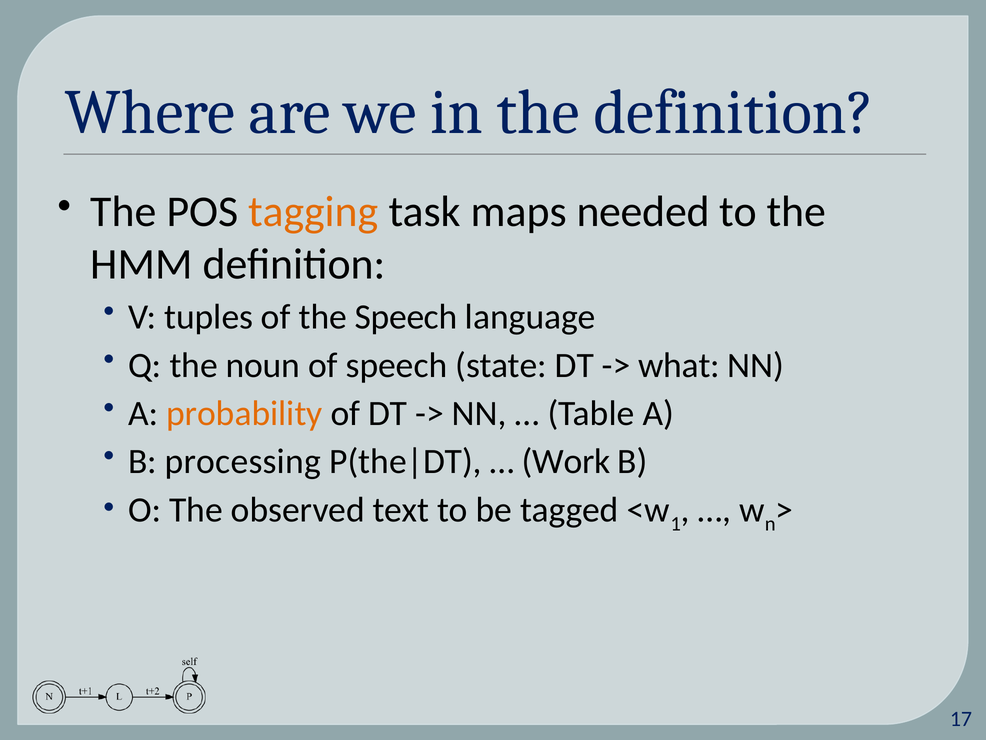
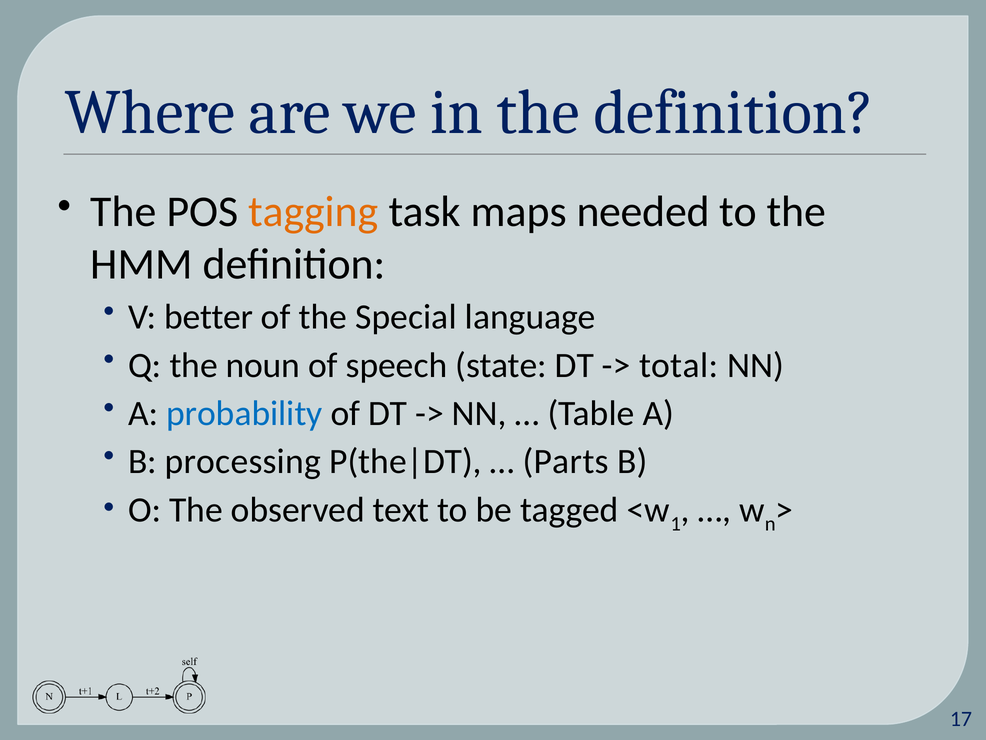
tuples: tuples -> better
the Speech: Speech -> Special
what: what -> total
probability colour: orange -> blue
Work: Work -> Parts
